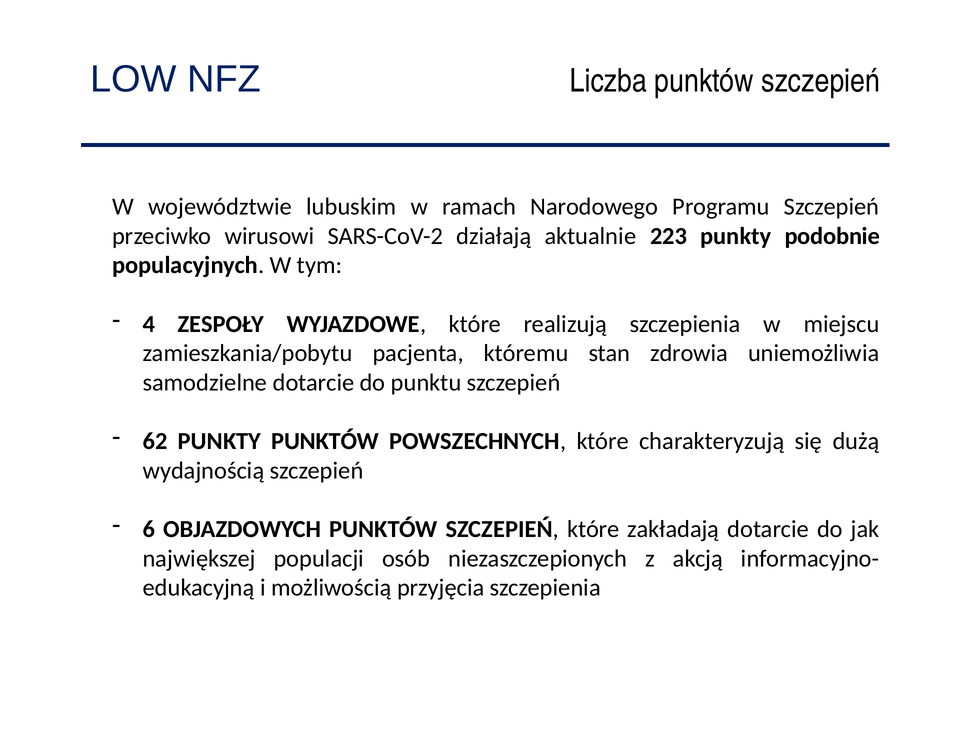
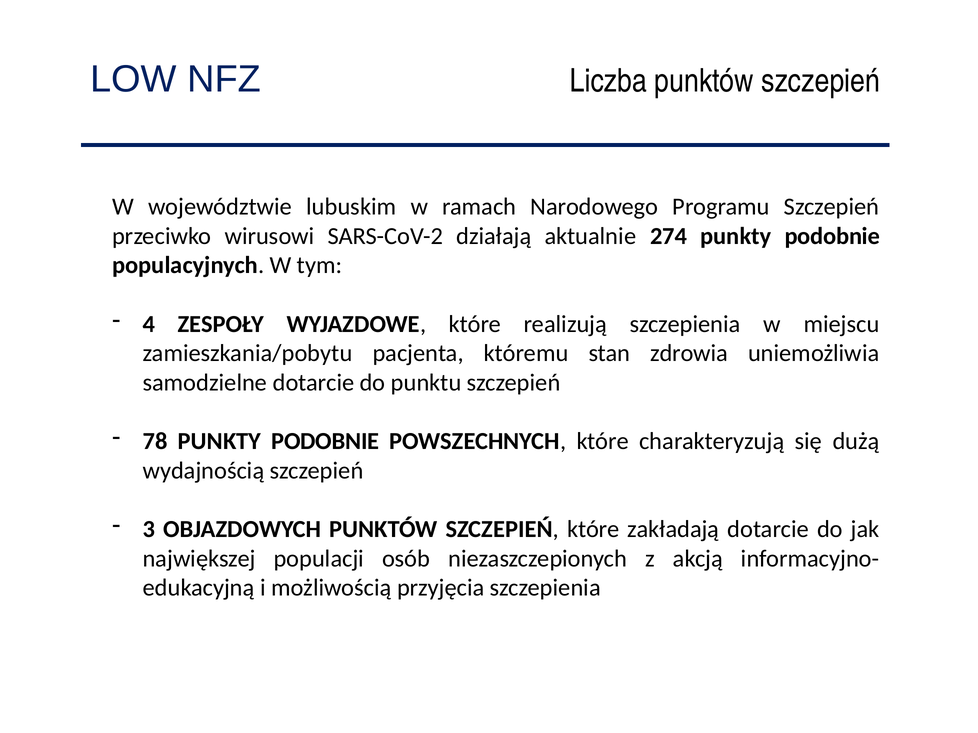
223: 223 -> 274
62: 62 -> 78
PUNKTÓW at (325, 442): PUNKTÓW -> PODOBNIE
6: 6 -> 3
